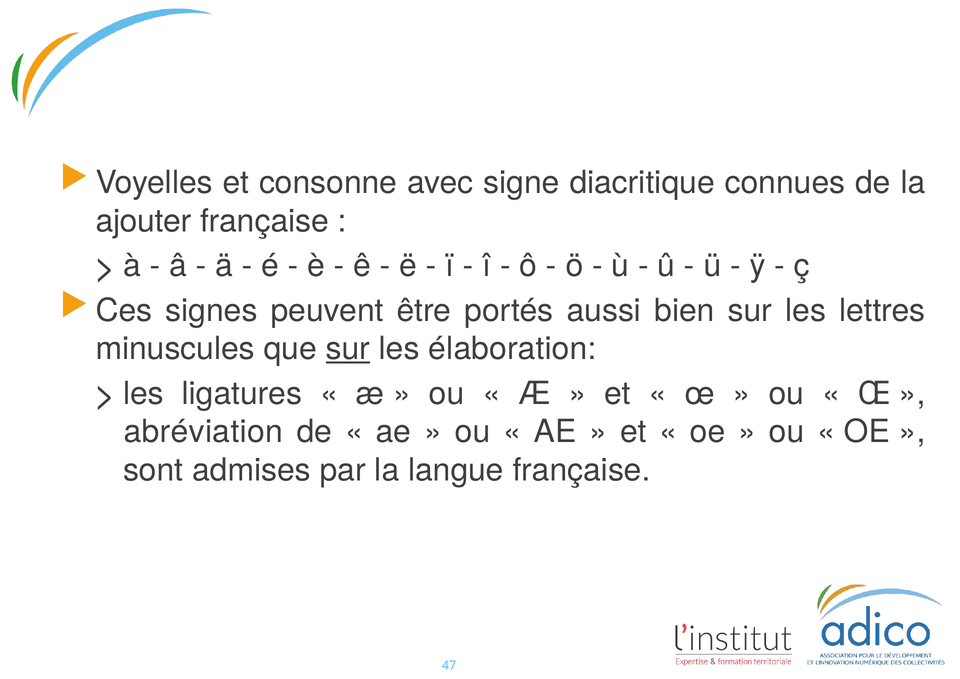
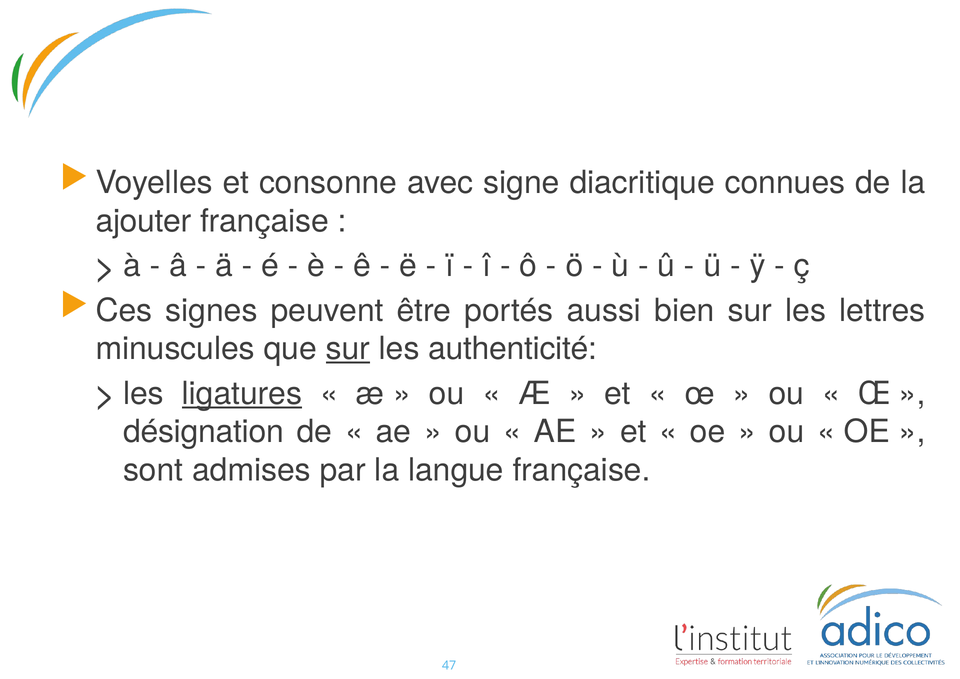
élaboration: élaboration -> authenticité
ligatures underline: none -> present
abréviation: abréviation -> désignation
